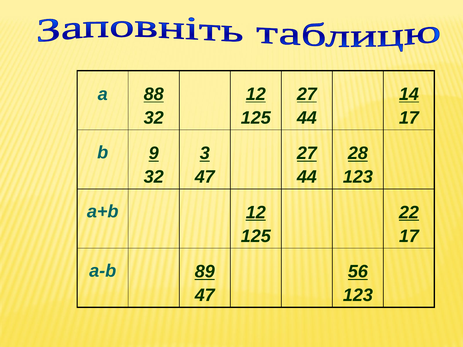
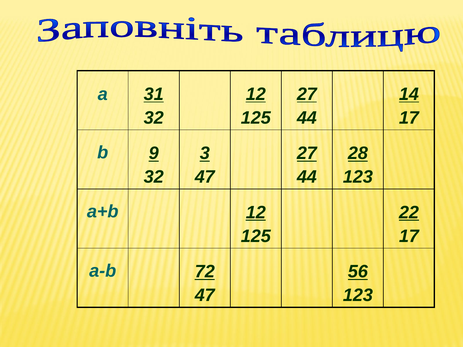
88: 88 -> 31
89: 89 -> 72
